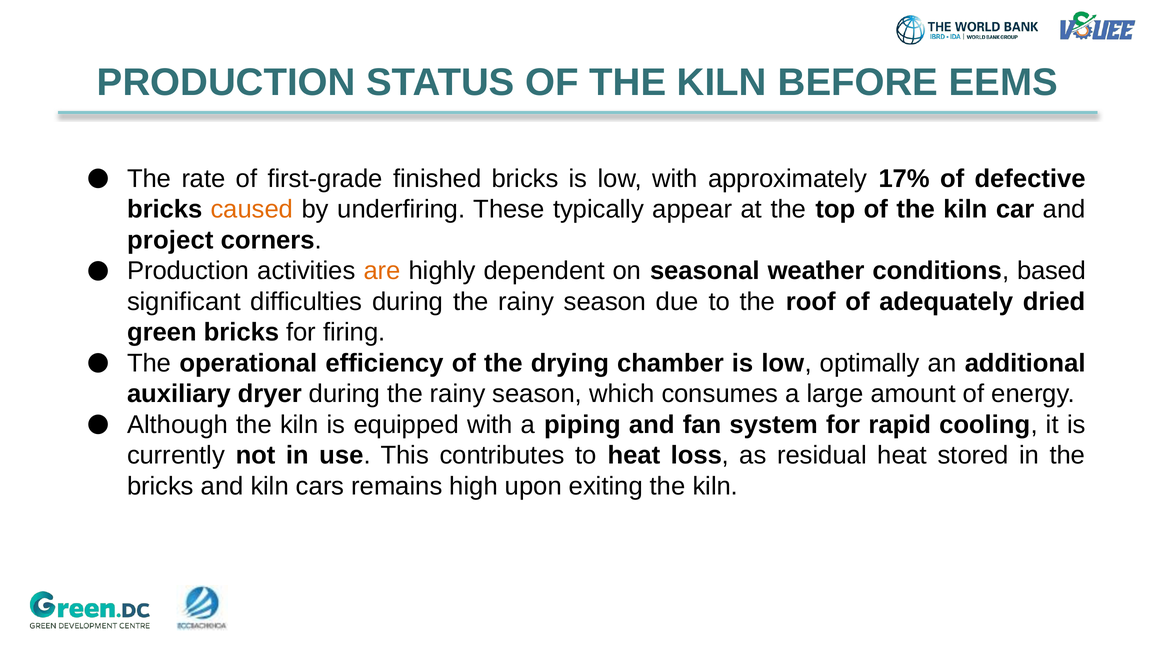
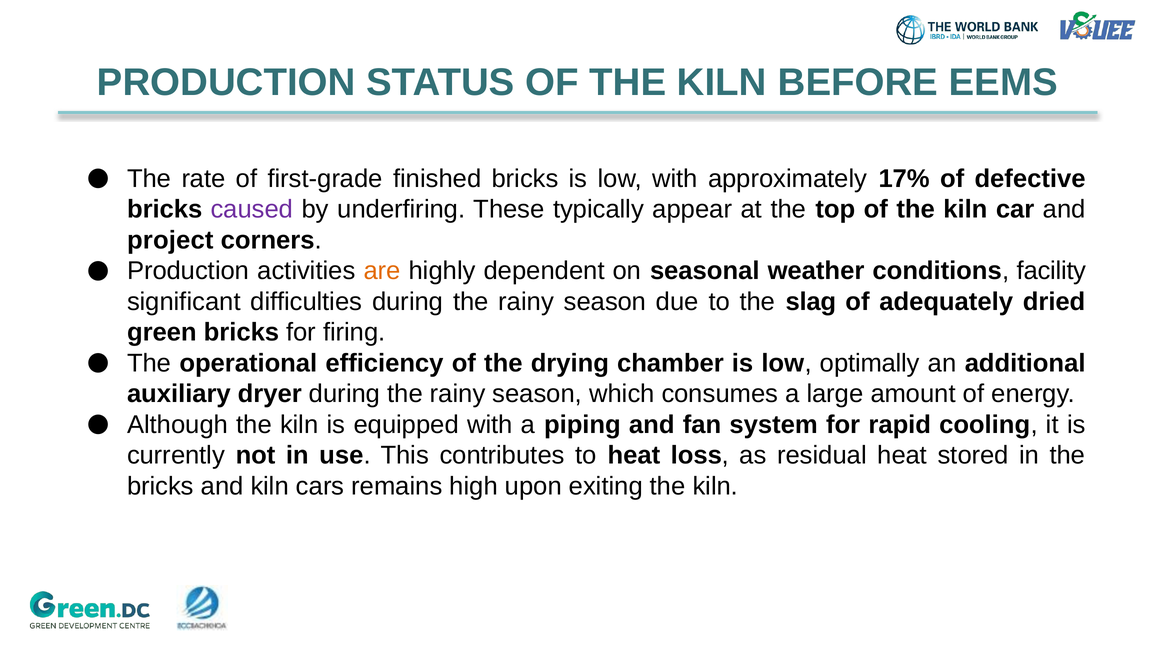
caused colour: orange -> purple
based: based -> facility
roof: roof -> slag
